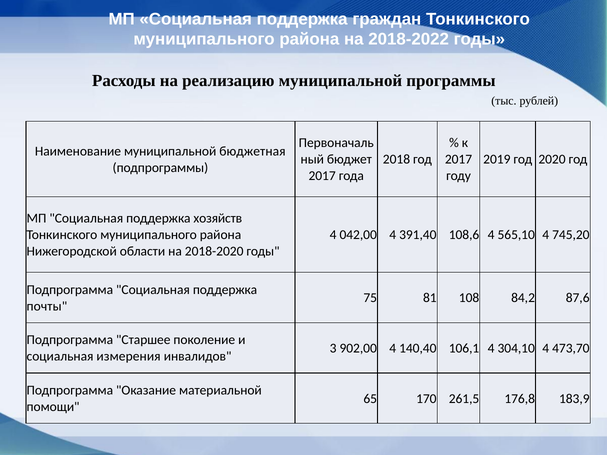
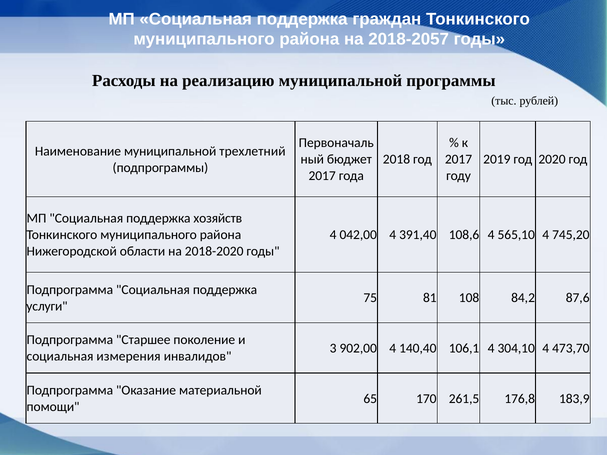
2018-2022: 2018-2022 -> 2018-2057
бюджетная: бюджетная -> трехлетний
почты: почты -> услуги
